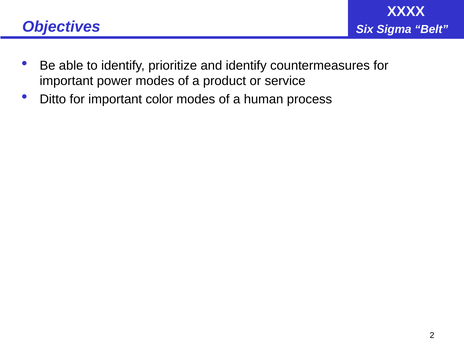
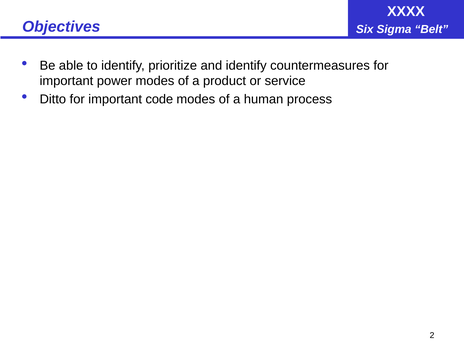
color: color -> code
